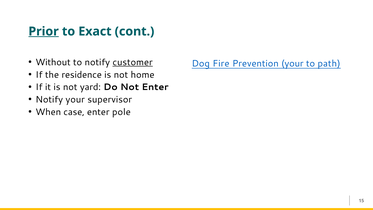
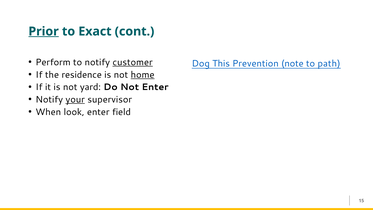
Without: Without -> Perform
Fire: Fire -> This
Prevention your: your -> note
home underline: none -> present
your at (75, 99) underline: none -> present
case: case -> look
pole: pole -> field
